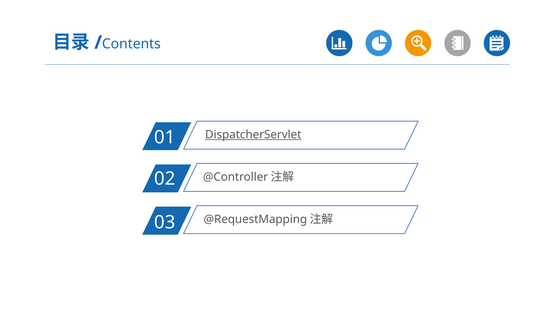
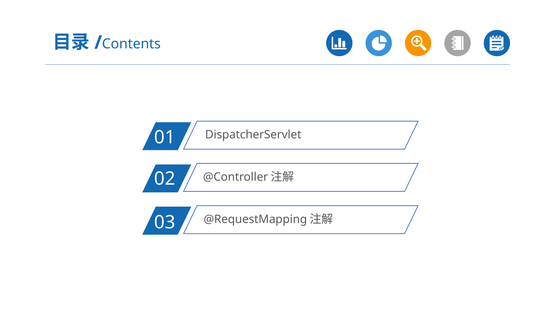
DispatcherServlet underline: present -> none
